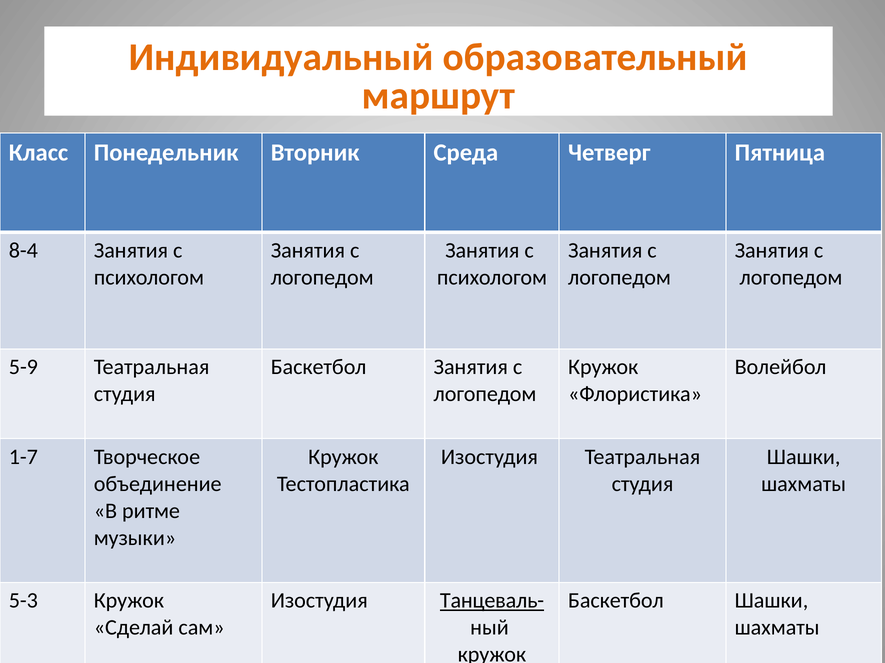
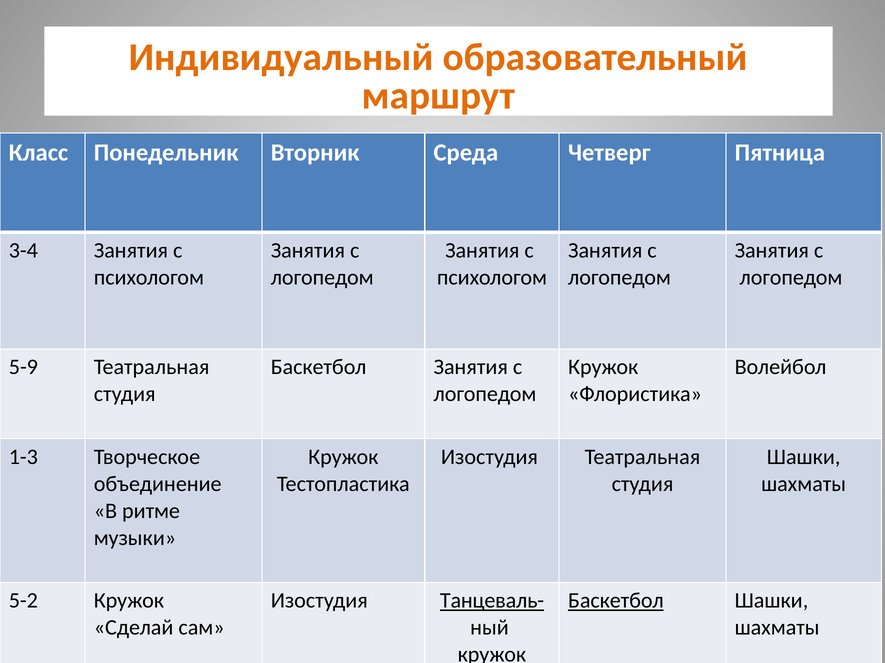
8-4: 8-4 -> 3-4
1-7: 1-7 -> 1-3
5-3: 5-3 -> 5-2
Баскетбол at (616, 601) underline: none -> present
